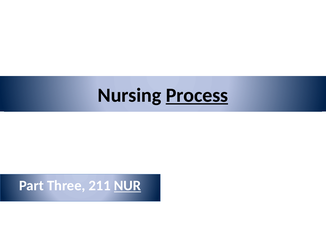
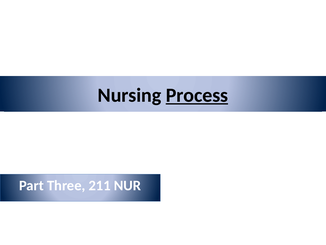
NUR underline: present -> none
